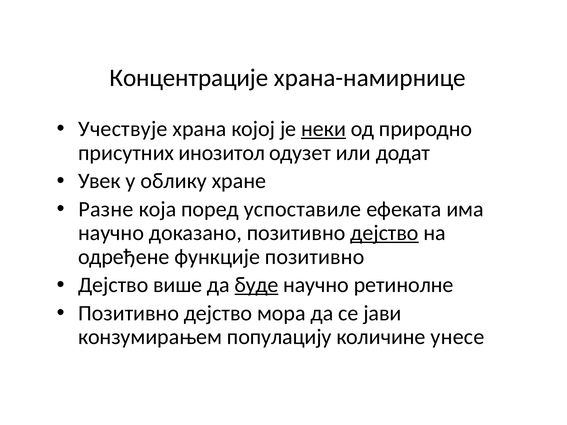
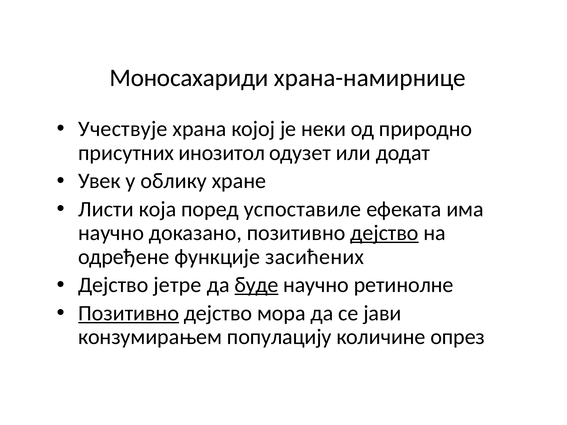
Концентрације: Концентрације -> Моносахариди
неки underline: present -> none
Разне: Разне -> Листи
функције позитивно: позитивно -> засићених
више: више -> јетре
Позитивно at (129, 313) underline: none -> present
унесе: унесе -> опрез
